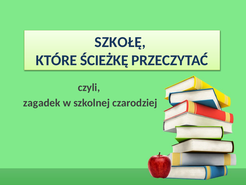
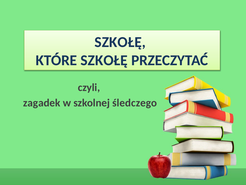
KTÓRE ŚCIEŻKĘ: ŚCIEŻKĘ -> SZKOŁĘ
czarodziej: czarodziej -> śledczego
